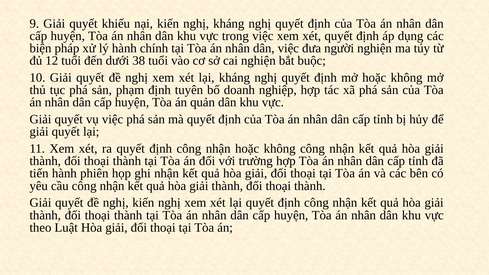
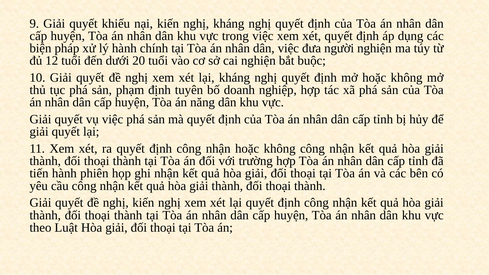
38: 38 -> 20
quản: quản -> năng
